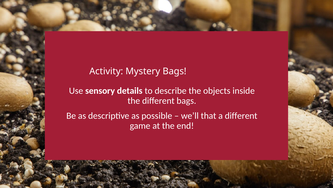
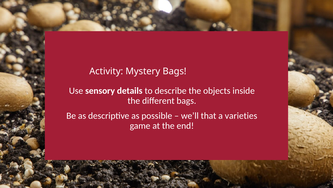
a different: different -> varieties
